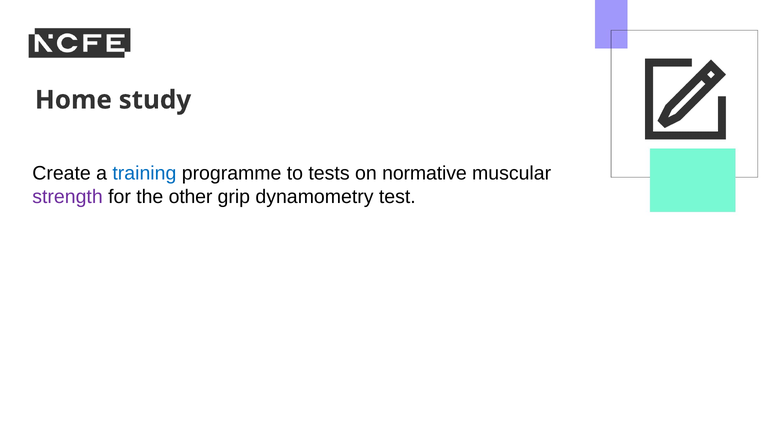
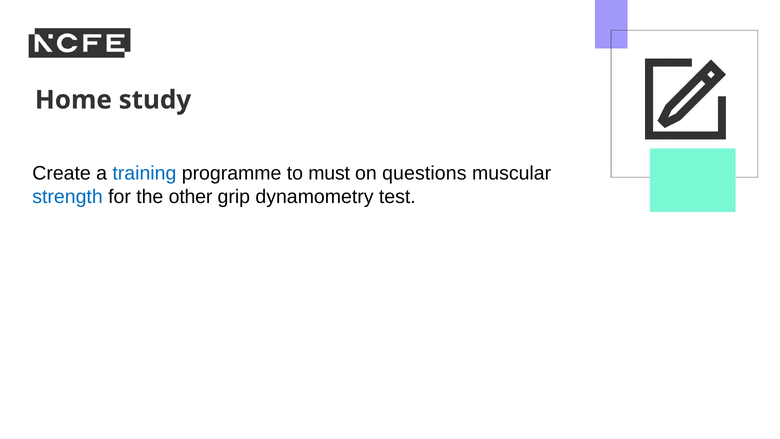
tests: tests -> must
normative: normative -> questions
strength colour: purple -> blue
